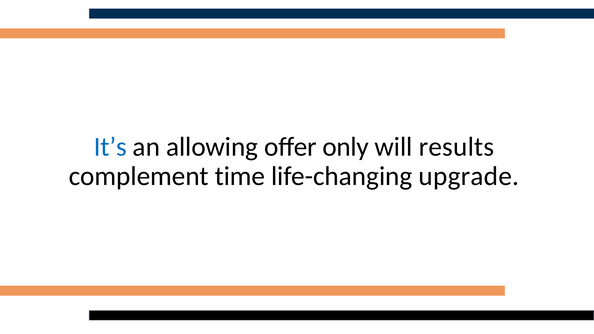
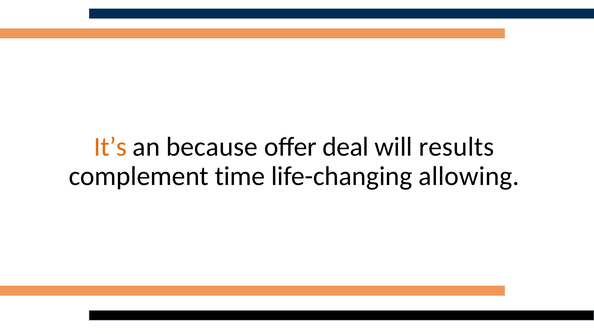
It’s colour: blue -> orange
allowing: allowing -> because
only: only -> deal
upgrade: upgrade -> allowing
